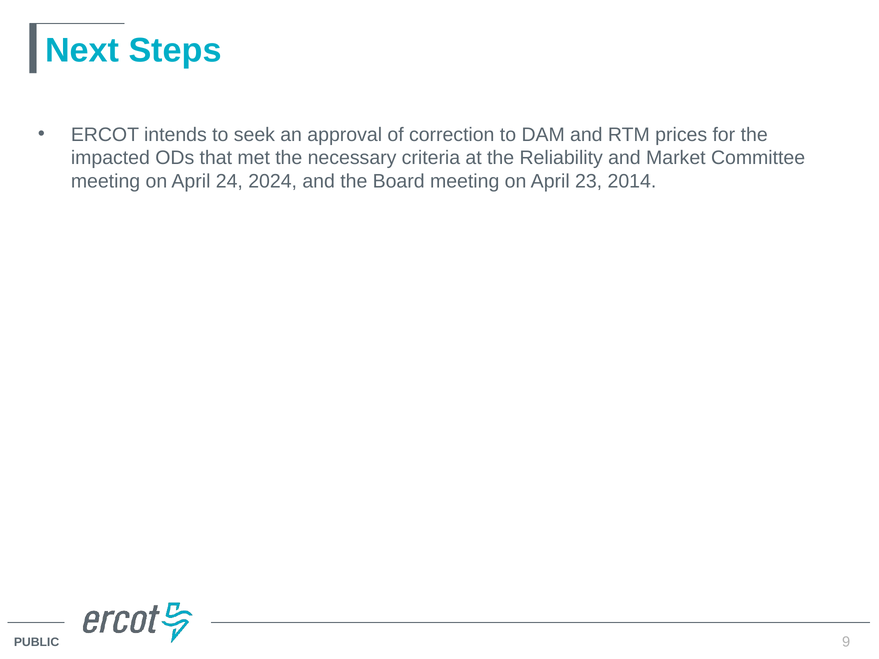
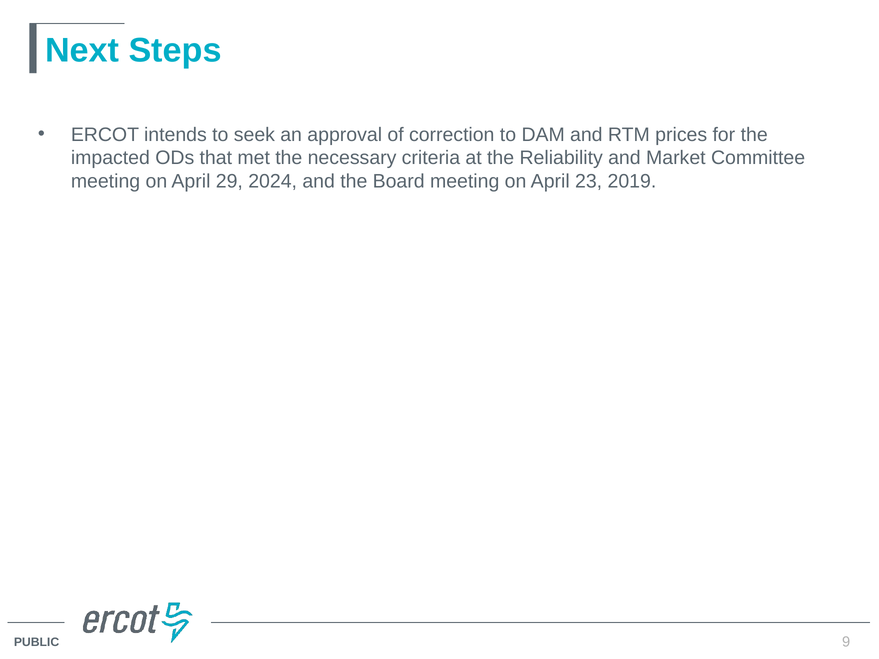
24: 24 -> 29
2014: 2014 -> 2019
